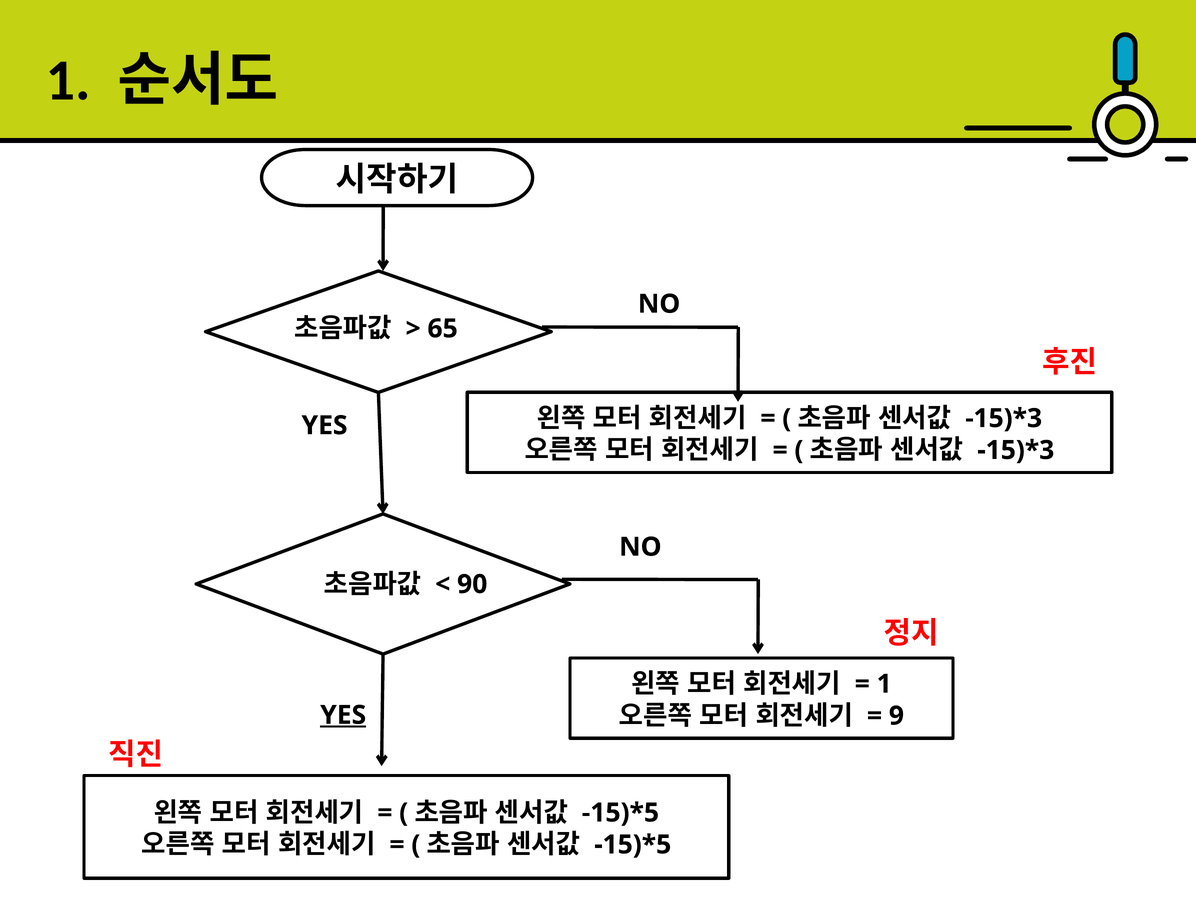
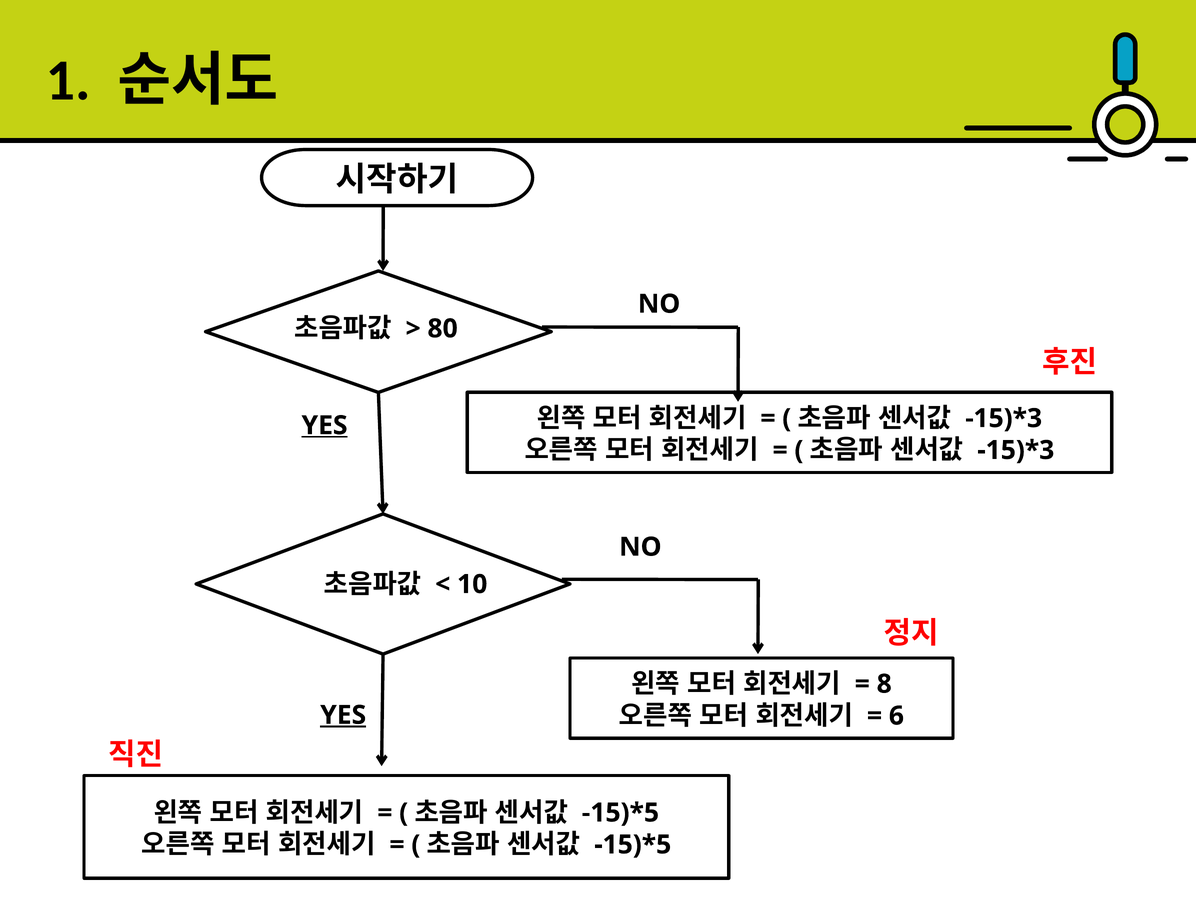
65: 65 -> 80
YES at (325, 425) underline: none -> present
90: 90 -> 10
1 at (884, 684): 1 -> 8
9: 9 -> 6
